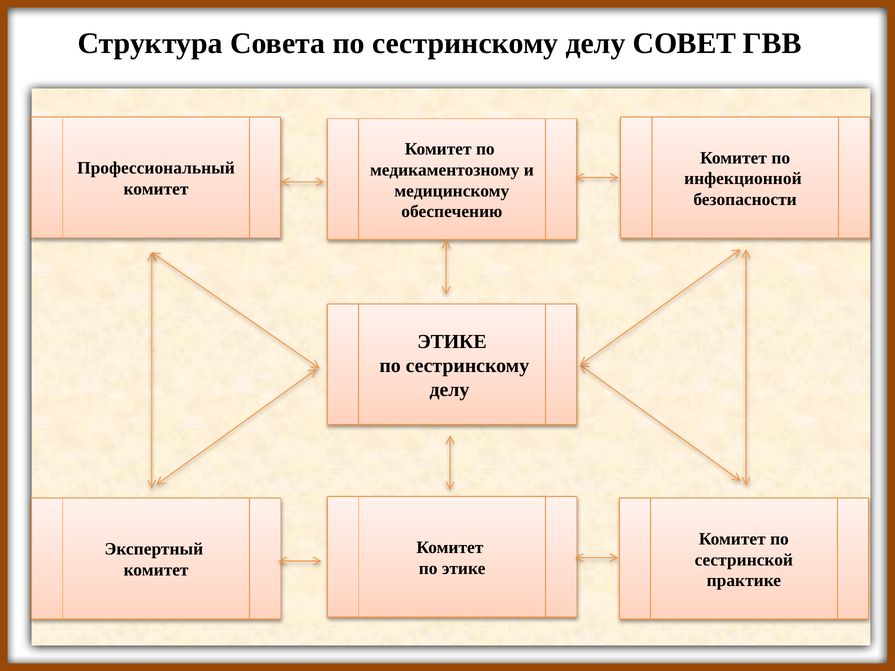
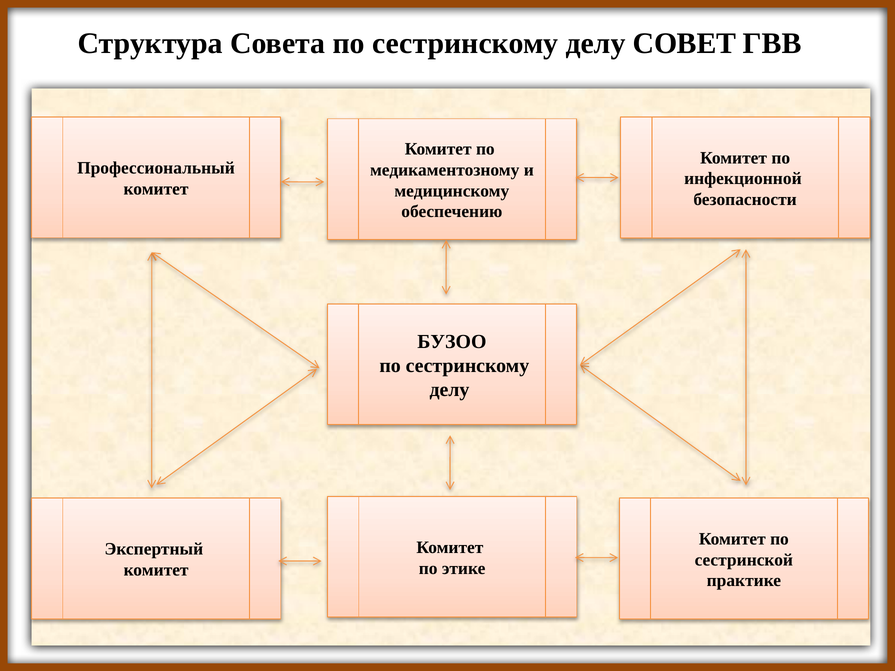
ЭТИКЕ at (452, 342): ЭТИКЕ -> БУЗОО
